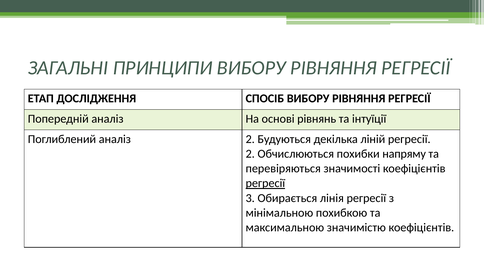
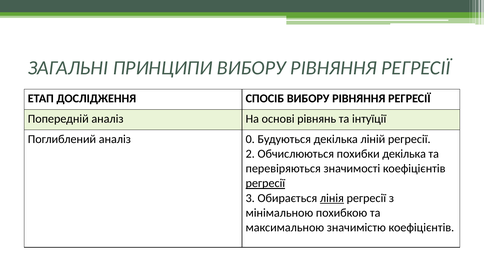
аналіз 2: 2 -> 0
похибки напряму: напряму -> декілька
лінія underline: none -> present
